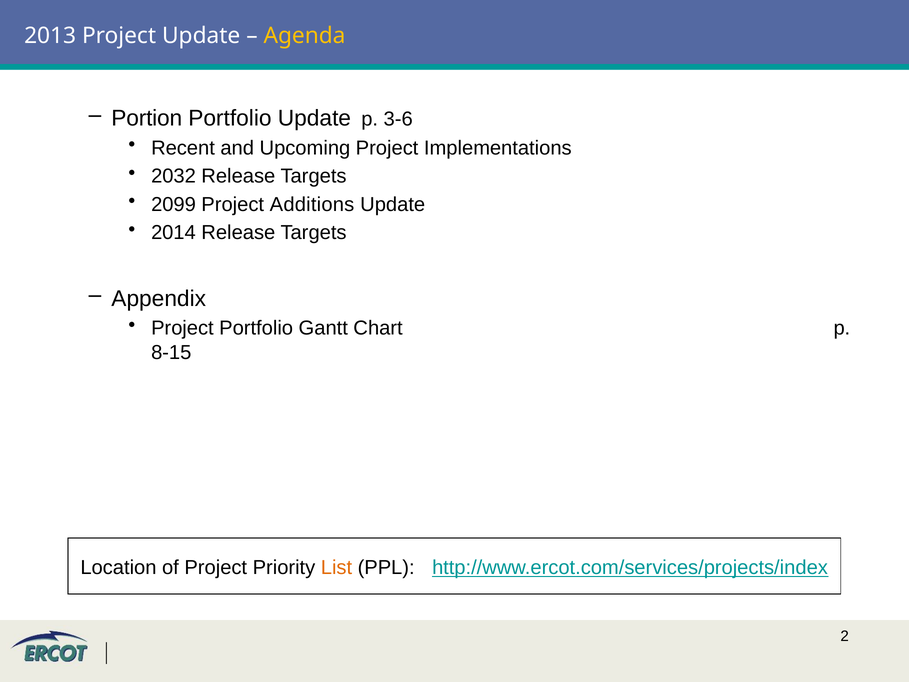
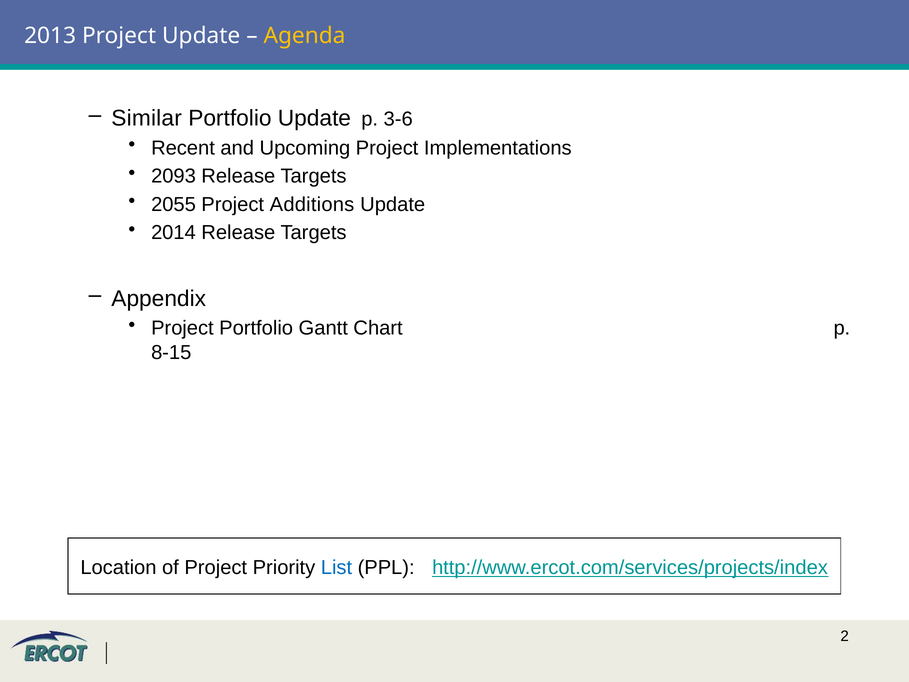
Portion: Portion -> Similar
2032: 2032 -> 2093
2099: 2099 -> 2055
List colour: orange -> blue
